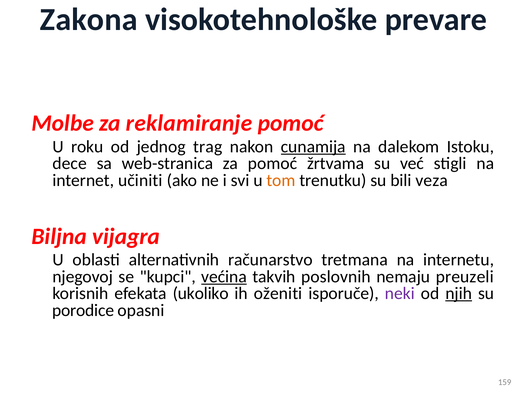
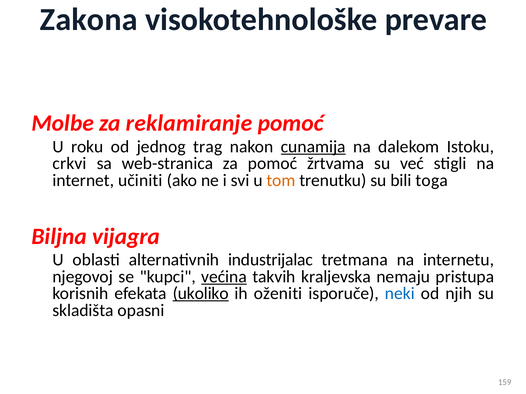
dece: dece -> crkvi
veza: veza -> toga
računarstvo: računarstvo -> industrijalac
poslovnih: poslovnih -> kraljevska
preuzeli: preuzeli -> pristupa
ukoliko underline: none -> present
neki colour: purple -> blue
njih underline: present -> none
porodice: porodice -> skladišta
